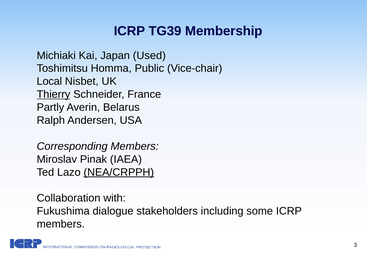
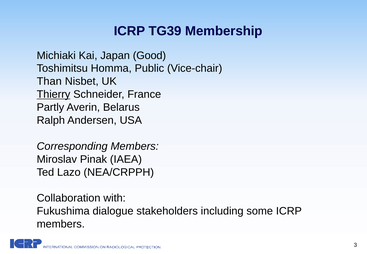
Used: Used -> Good
Local: Local -> Than
NEA/CRPPH underline: present -> none
